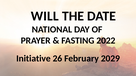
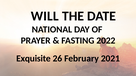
Initiative: Initiative -> Exquisite
2029: 2029 -> 2021
